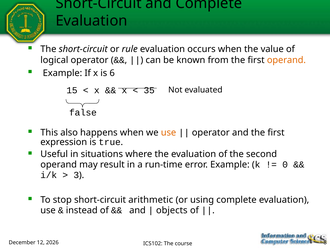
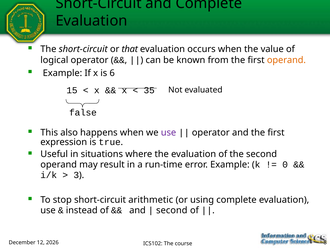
rule: rule -> that
use at (169, 132) colour: orange -> purple
objects at (172, 210): objects -> second
